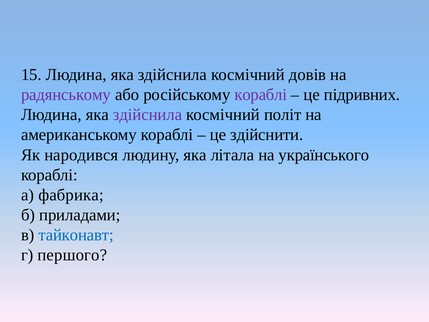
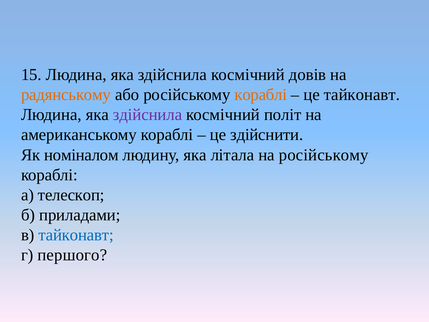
радянському colour: purple -> orange
кораблі at (261, 95) colour: purple -> orange
це підривних: підривних -> тайконавт
народився: народився -> номіналом
на українського: українського -> російському
фабрика: фабрика -> телескоп
